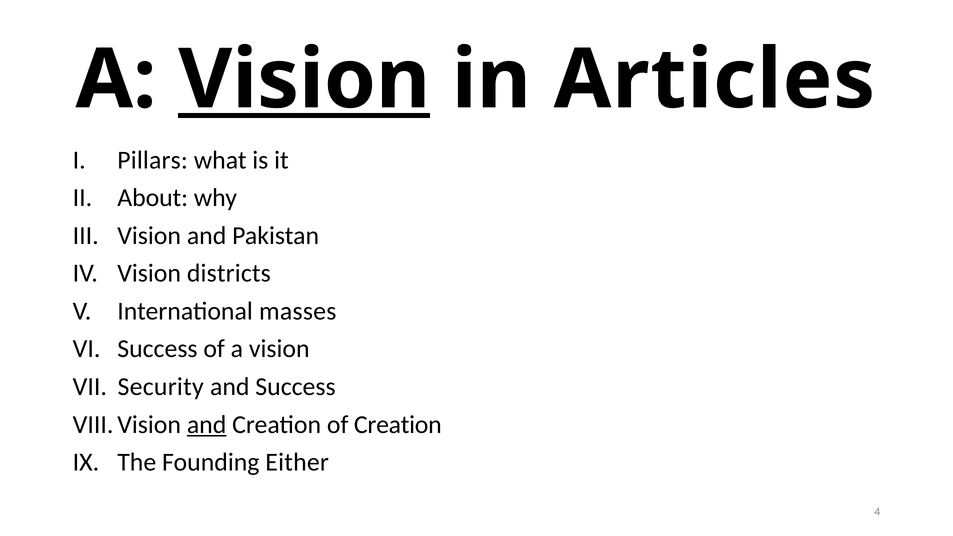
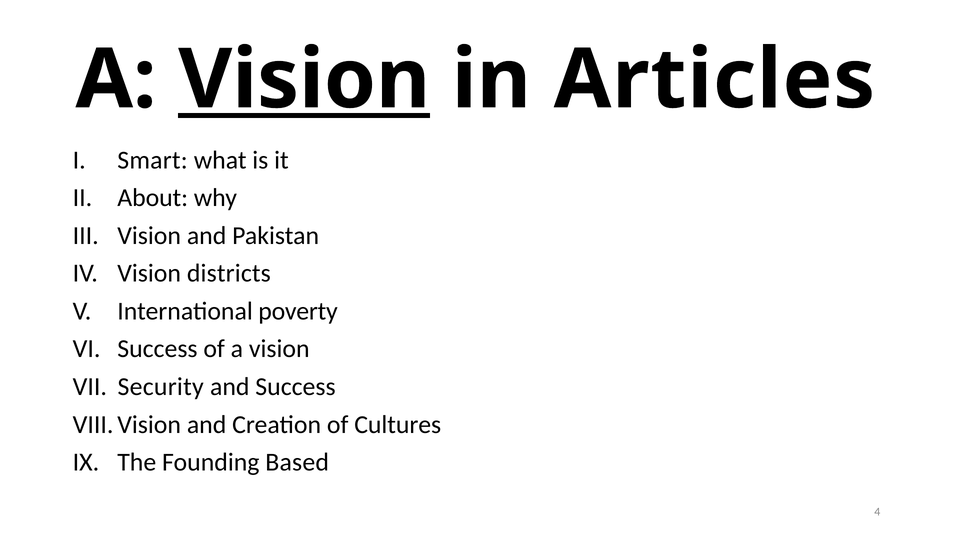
Pillars: Pillars -> Smart
masses: masses -> poverty
and at (207, 425) underline: present -> none
of Creation: Creation -> Cultures
Either: Either -> Based
